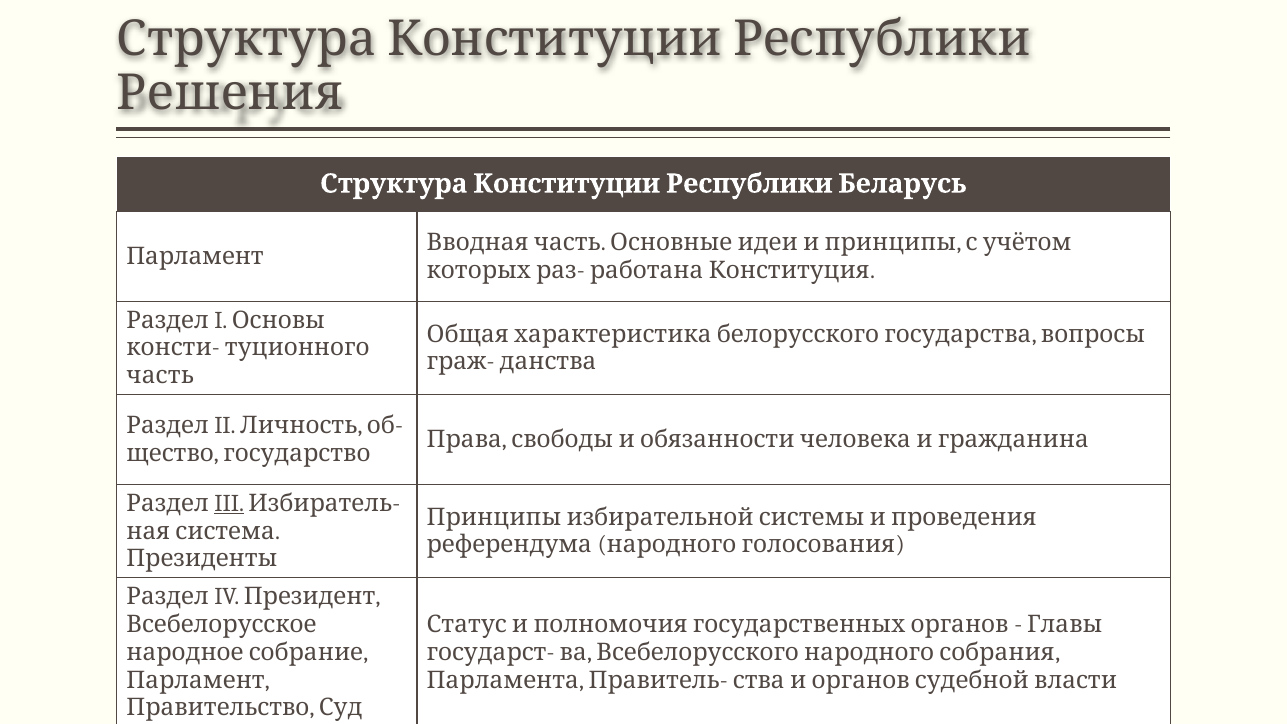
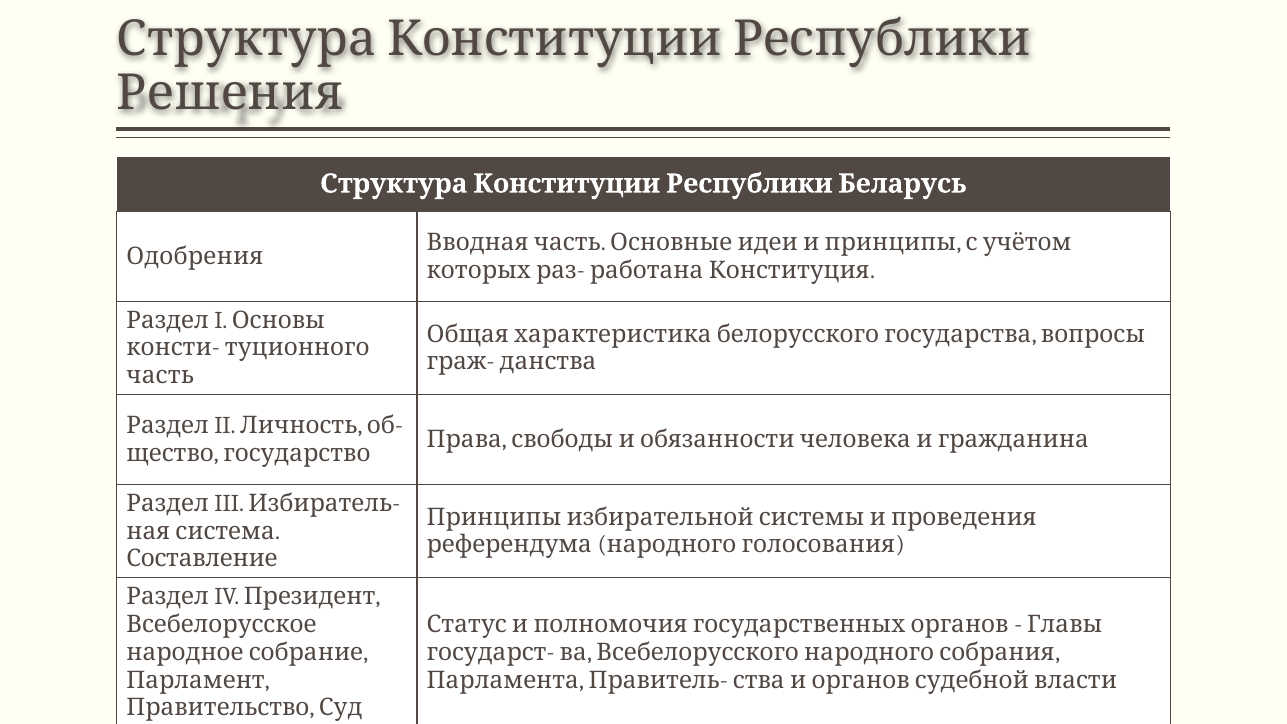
Парламент at (195, 256): Парламент -> Одобрения
III underline: present -> none
Президенты: Президенты -> Составление
